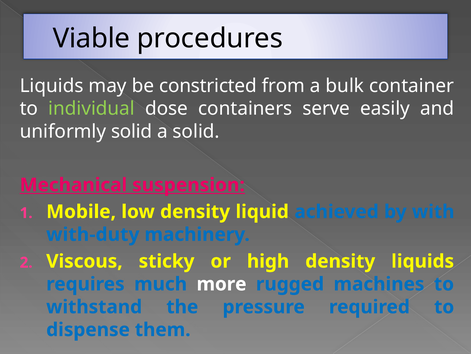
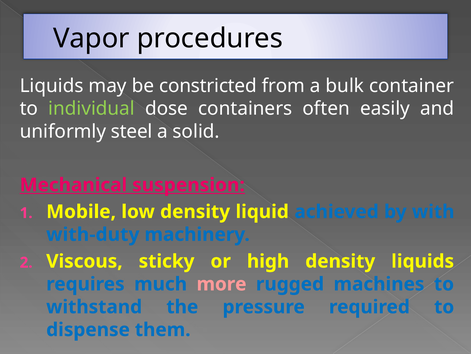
Viable: Viable -> Vapor
serve: serve -> often
uniformly solid: solid -> steel
more colour: white -> pink
